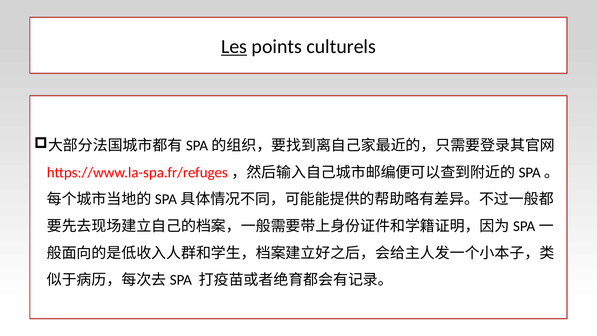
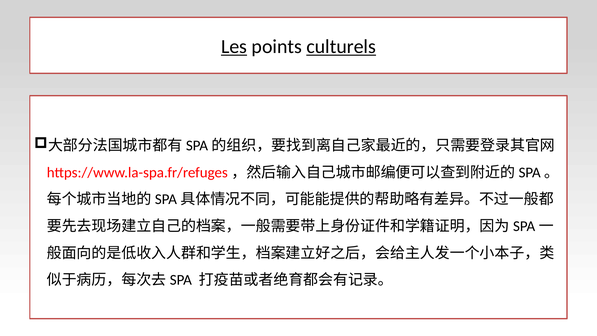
culturels underline: none -> present
